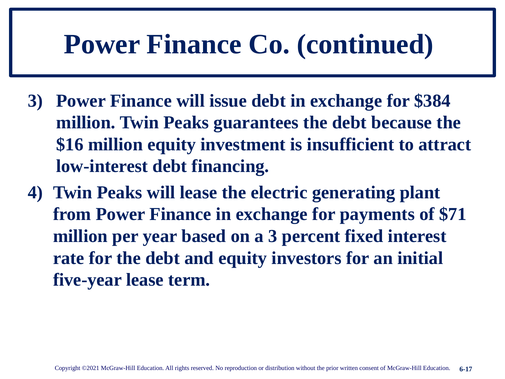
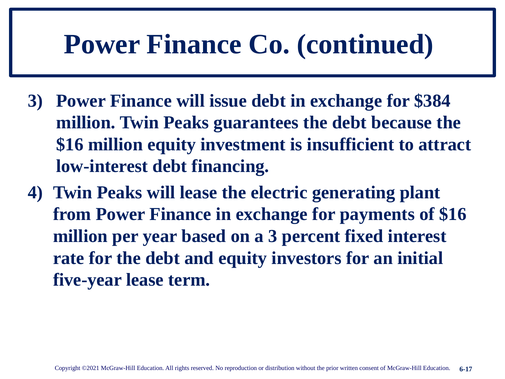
of $71: $71 -> $16
